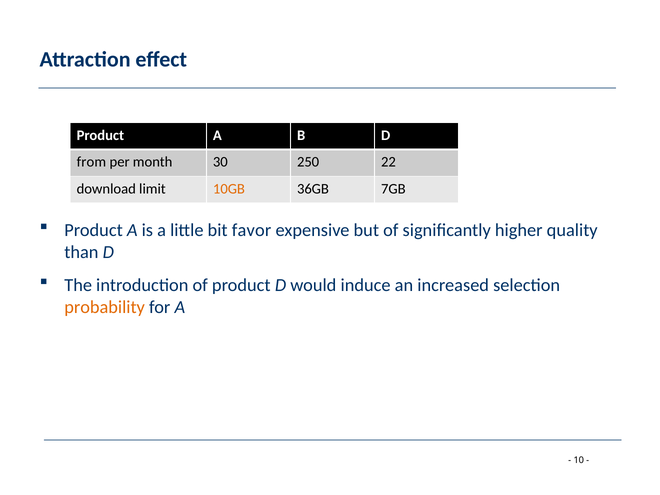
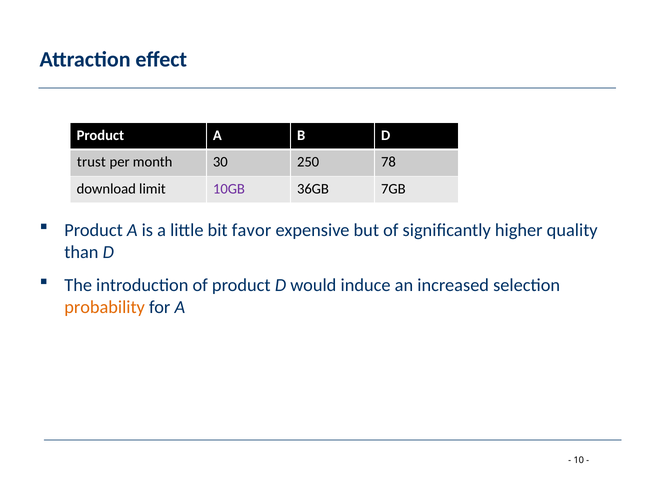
from: from -> trust
22: 22 -> 78
10GB colour: orange -> purple
